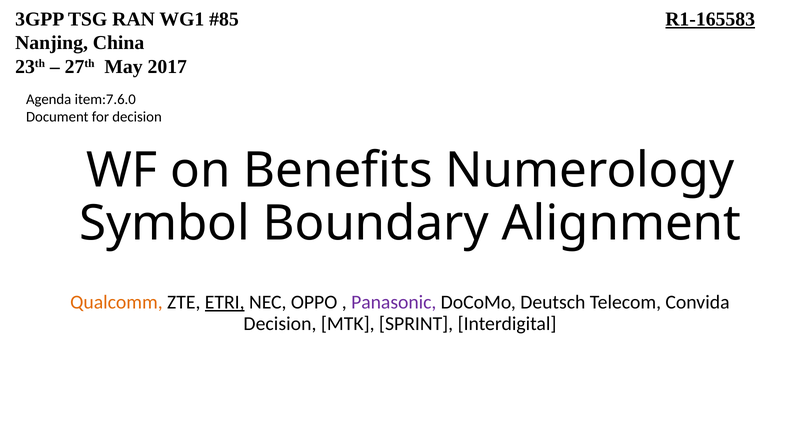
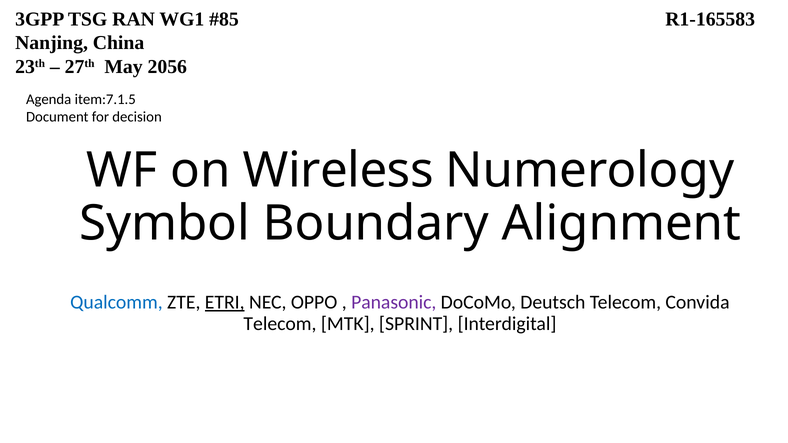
R1-165583 underline: present -> none
2017: 2017 -> 2056
item:7.6.0: item:7.6.0 -> item:7.1.5
Benefits: Benefits -> Wireless
Qualcomm colour: orange -> blue
Decision at (280, 324): Decision -> Telecom
